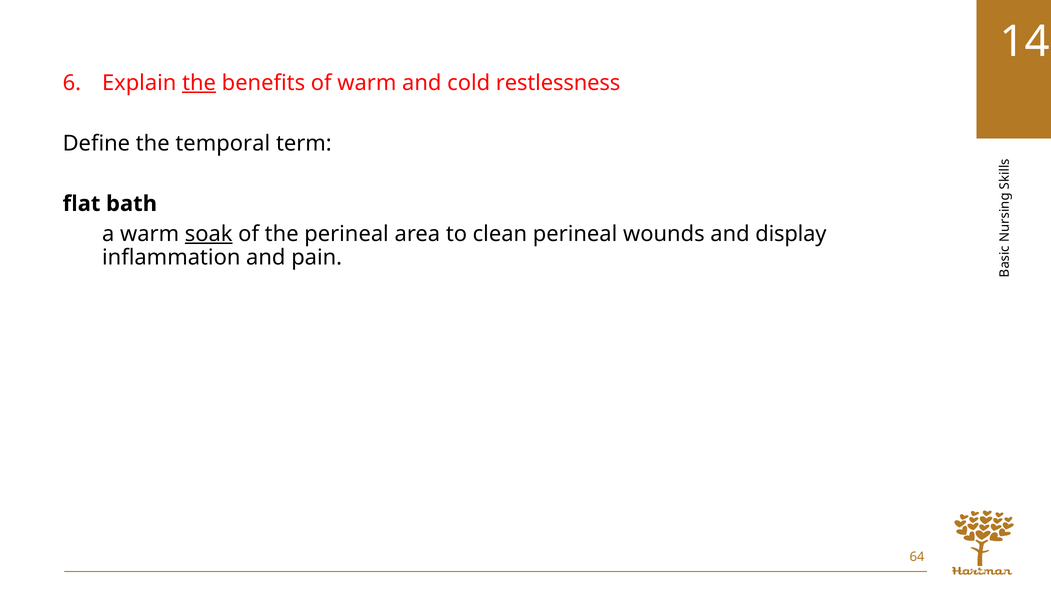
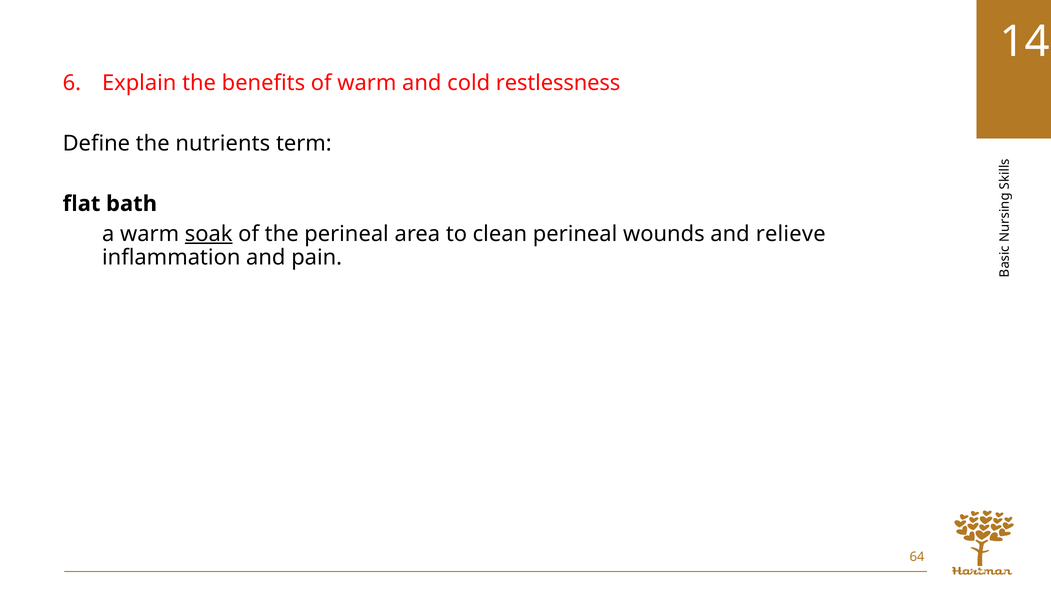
the at (199, 83) underline: present -> none
temporal: temporal -> nutrients
display: display -> relieve
